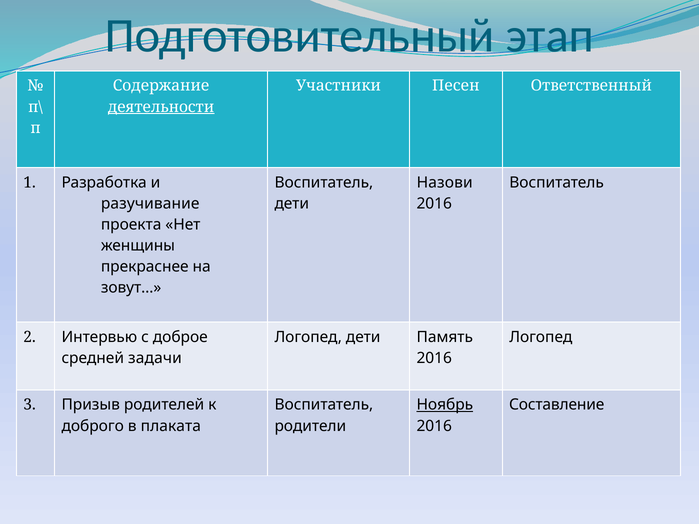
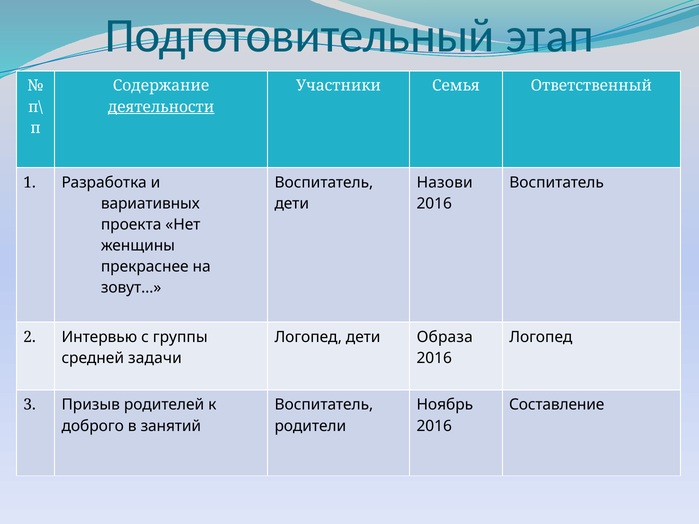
Песен: Песен -> Семья
разучивание: разучивание -> вариативных
доброе: доброе -> группы
Память: Память -> Образа
Ноябрь underline: present -> none
плаката: плаката -> занятий
